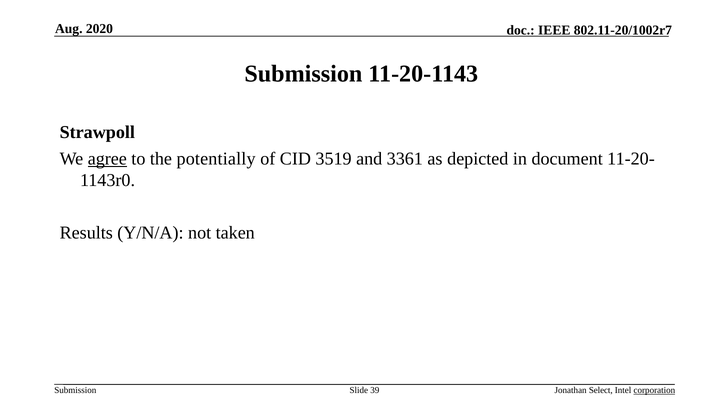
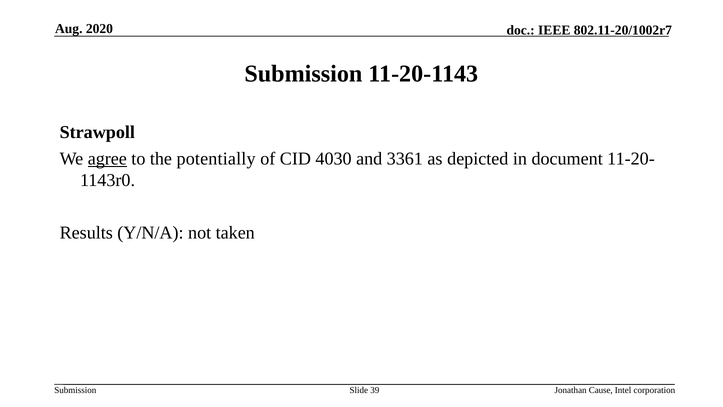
3519: 3519 -> 4030
Select: Select -> Cause
corporation underline: present -> none
